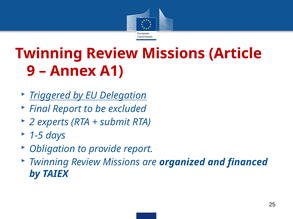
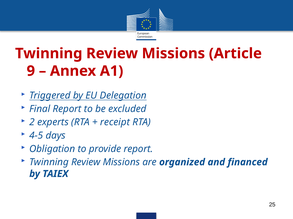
submit: submit -> receipt
1-5: 1-5 -> 4-5
